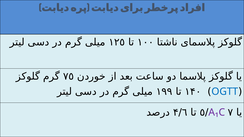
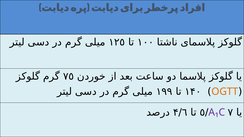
OGTT colour: blue -> orange
